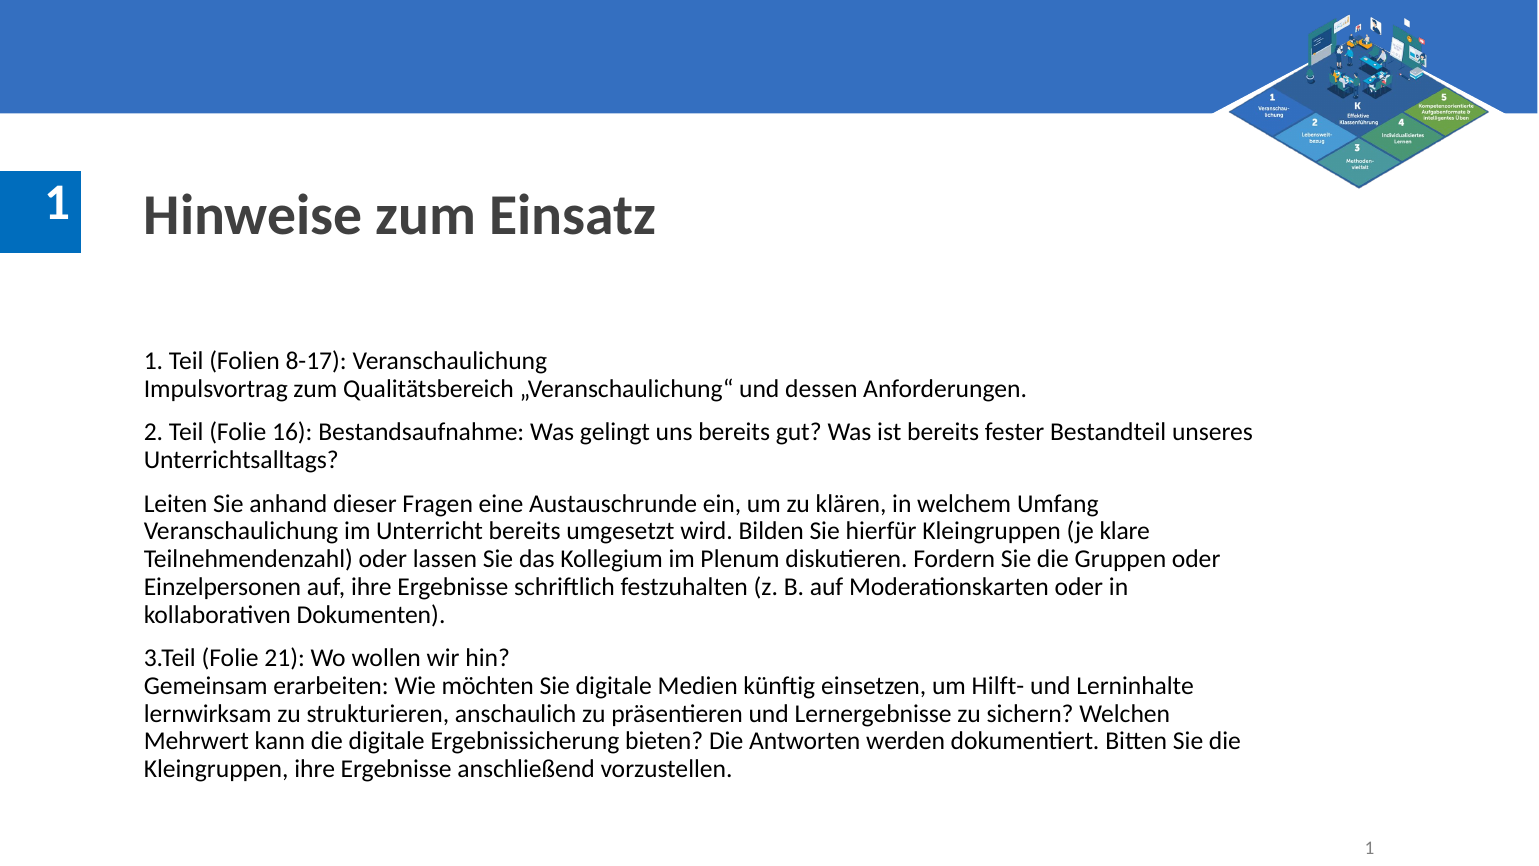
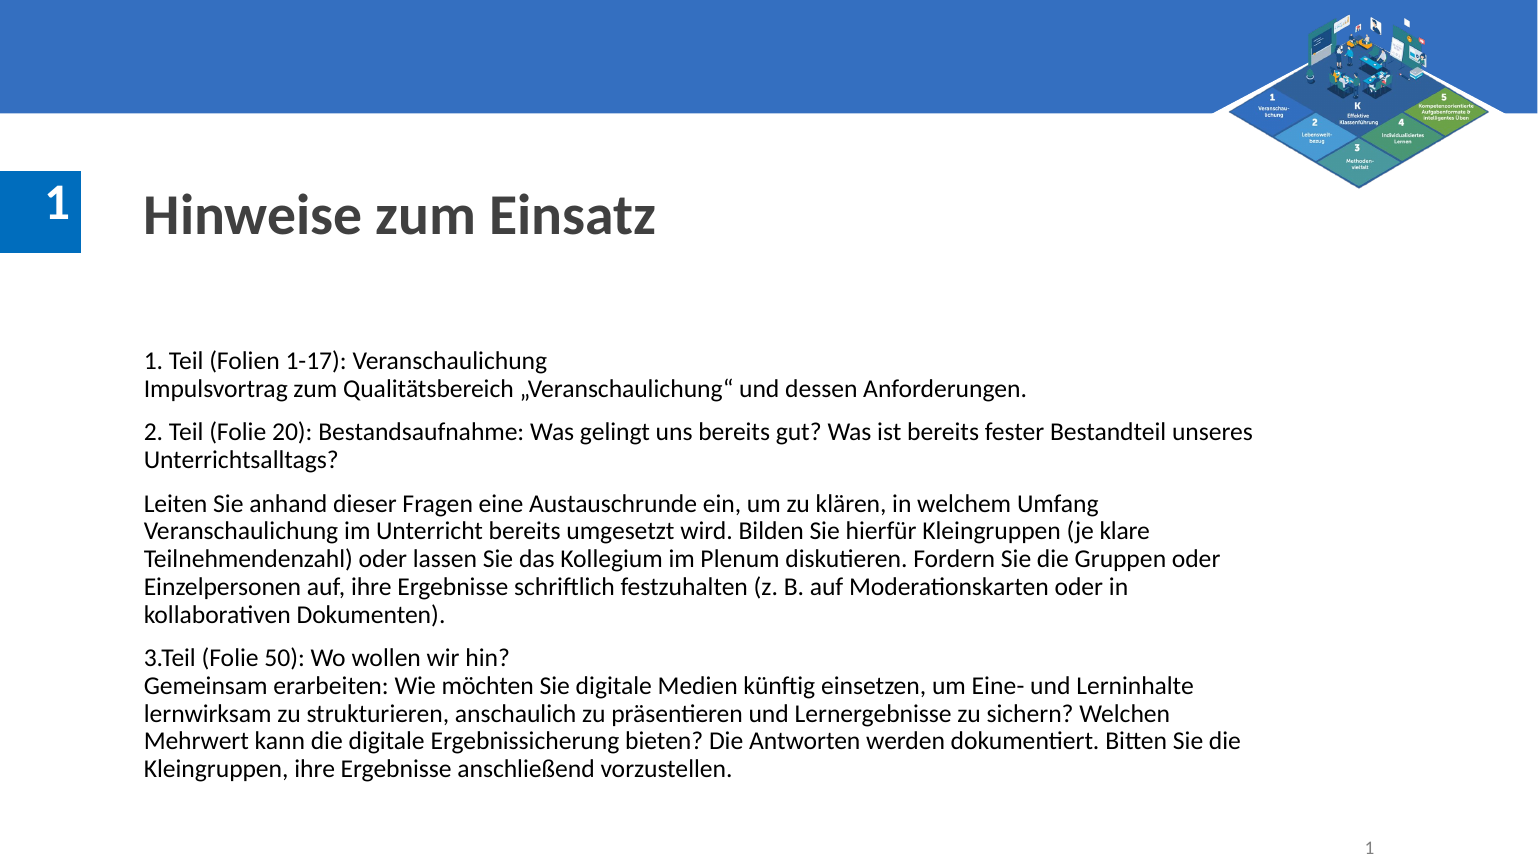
8-17: 8-17 -> 1-17
16: 16 -> 20
21: 21 -> 50
Hilft-: Hilft- -> Eine-
